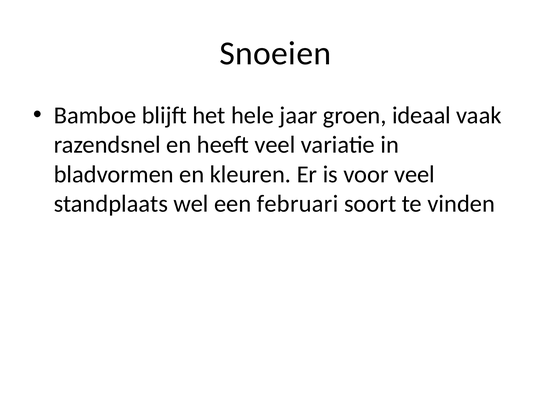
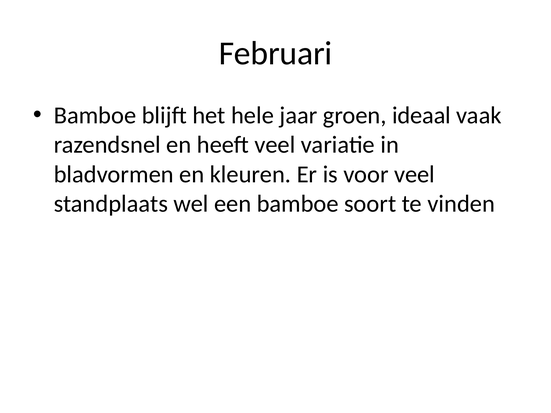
Snoeien: Snoeien -> Februari
een februari: februari -> bamboe
